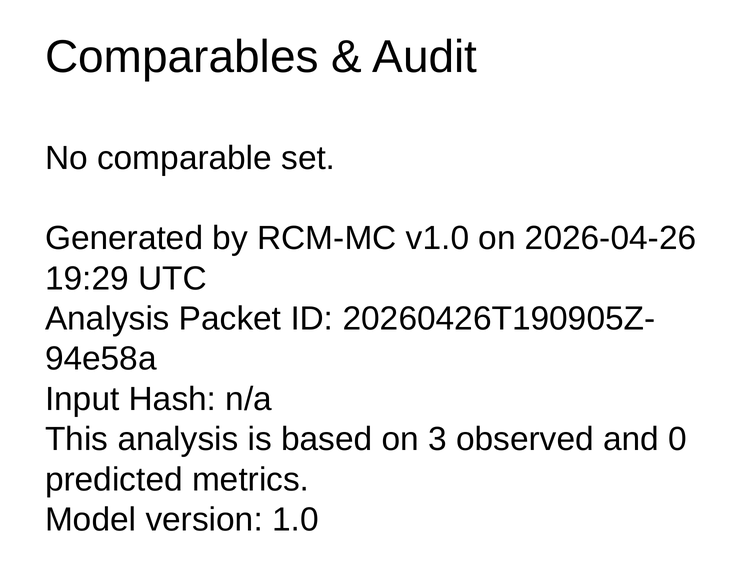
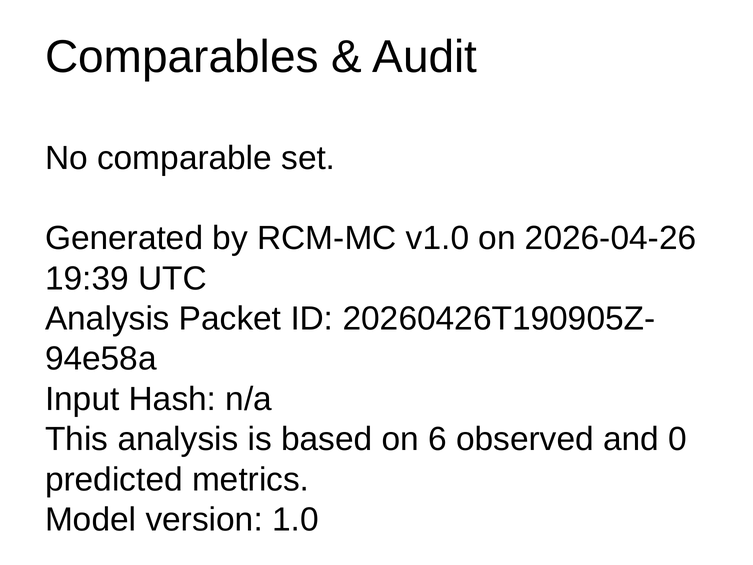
19:29: 19:29 -> 19:39
3: 3 -> 6
